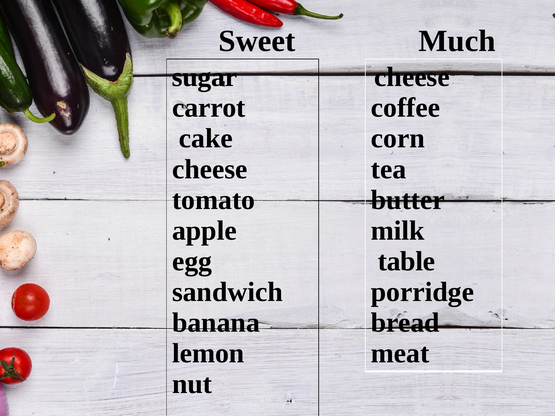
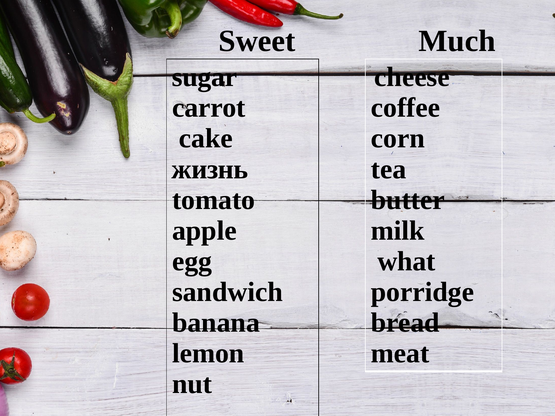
cheese at (210, 169): cheese -> жизнь
table: table -> what
